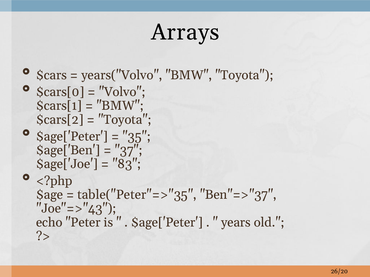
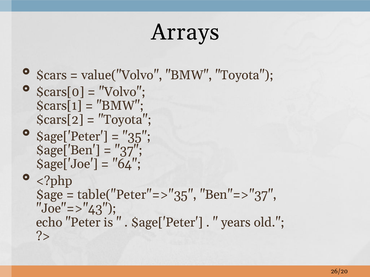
years("Volvo: years("Volvo -> value("Volvo
83: 83 -> 64
